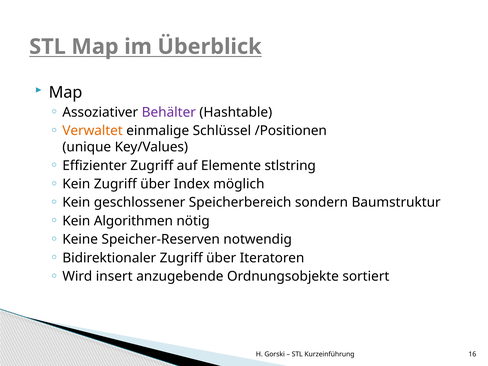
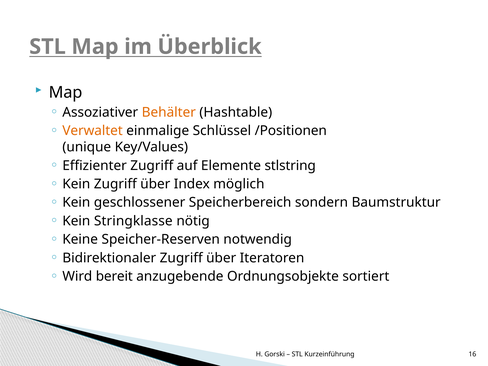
Behälter colour: purple -> orange
Algorithmen: Algorithmen -> Stringklasse
insert: insert -> bereit
